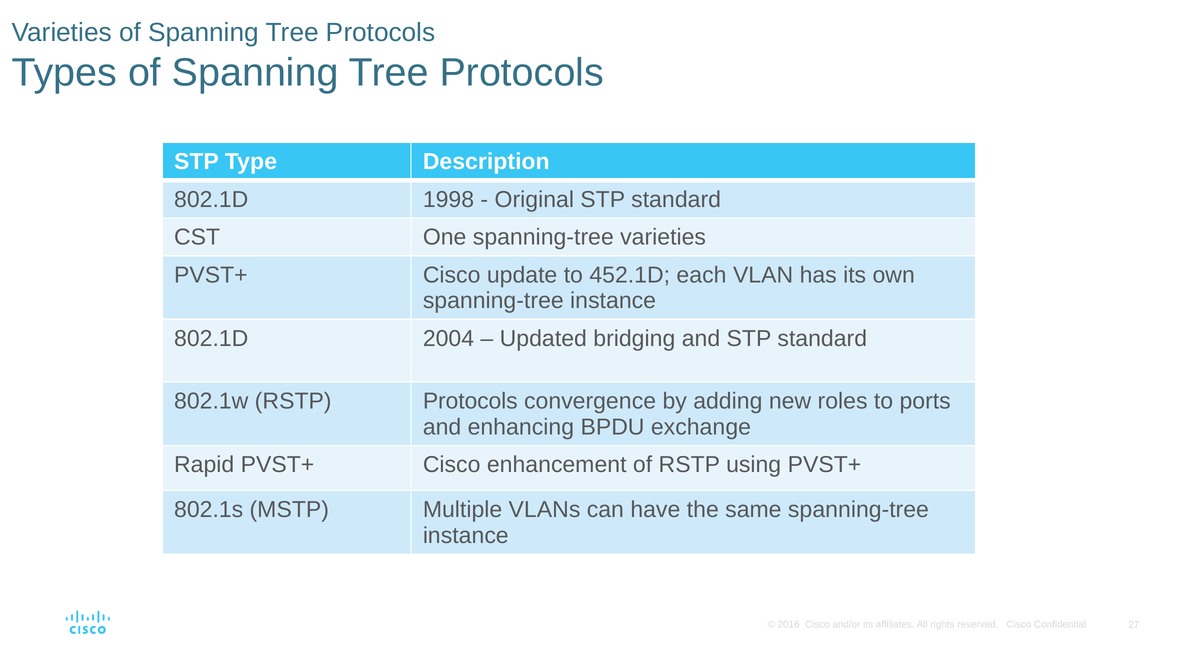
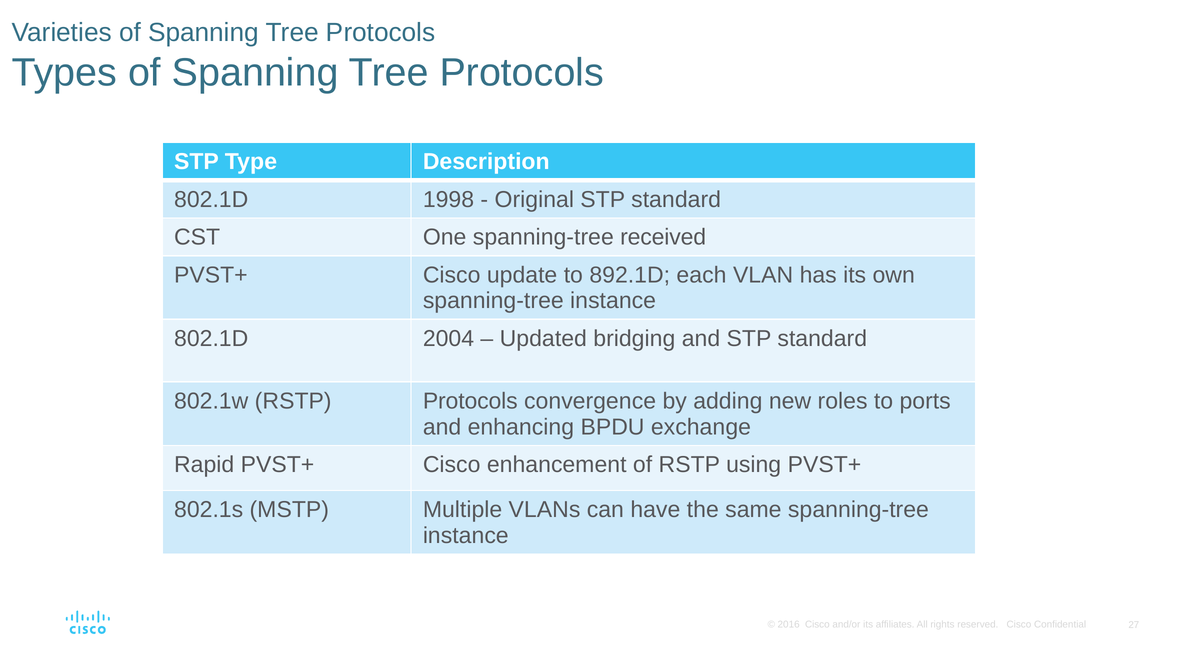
spanning-tree varieties: varieties -> received
452.1D: 452.1D -> 892.1D
